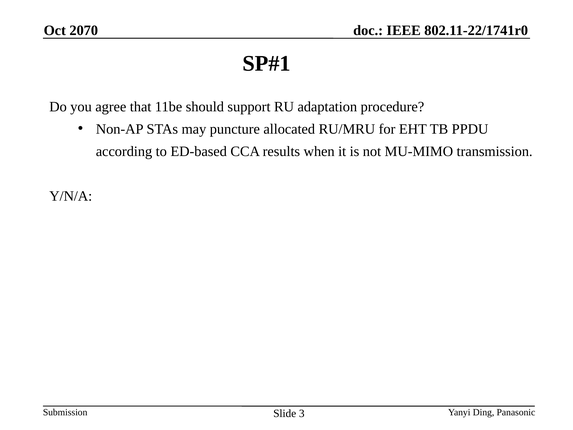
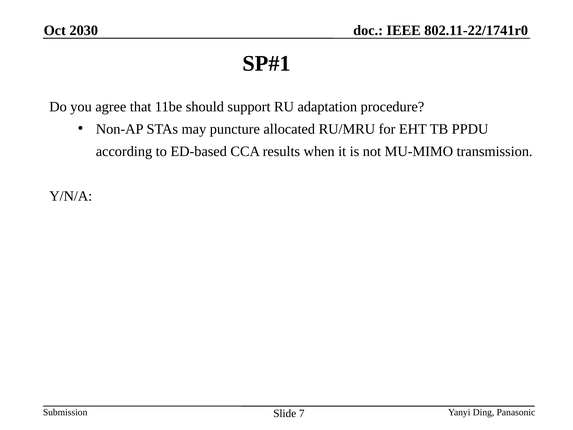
2070: 2070 -> 2030
3: 3 -> 7
